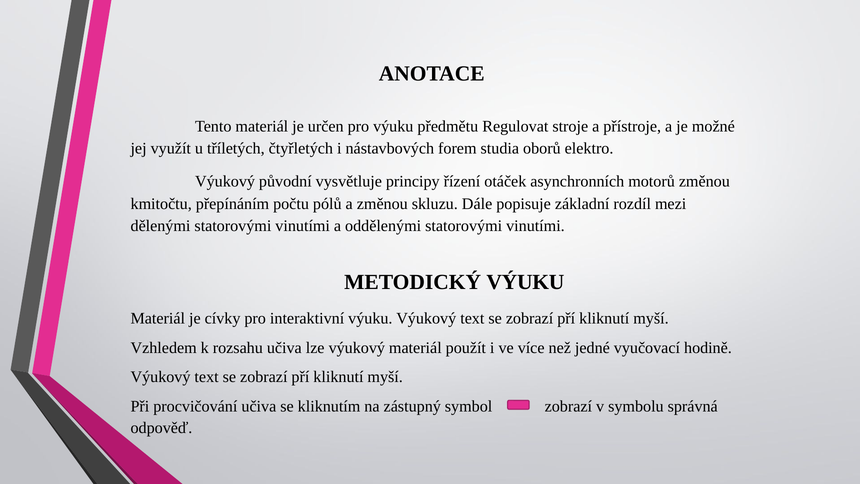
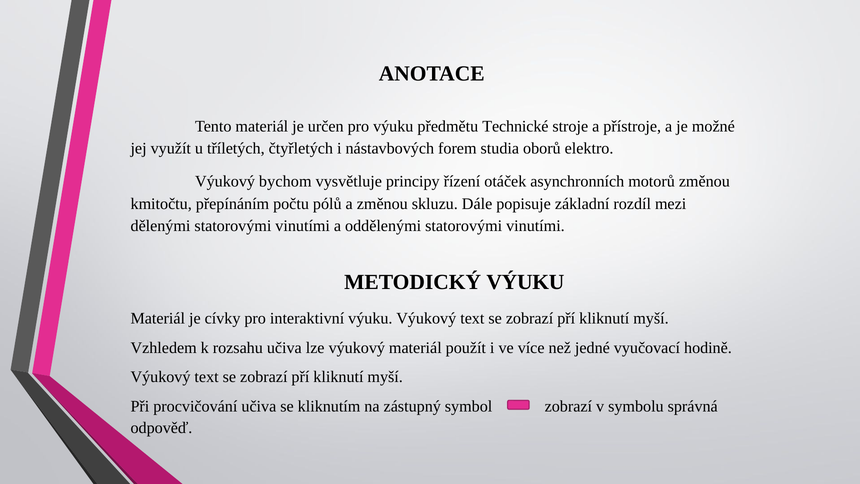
Regulovat: Regulovat -> Technické
původní: původní -> bychom
